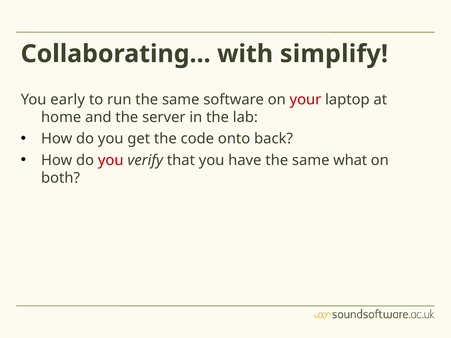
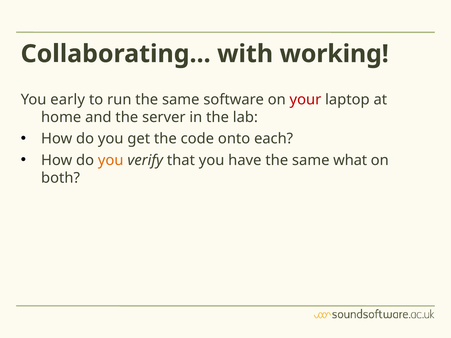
simplify: simplify -> working
back: back -> each
you at (111, 160) colour: red -> orange
